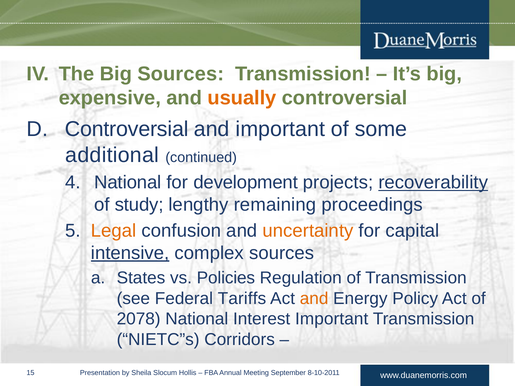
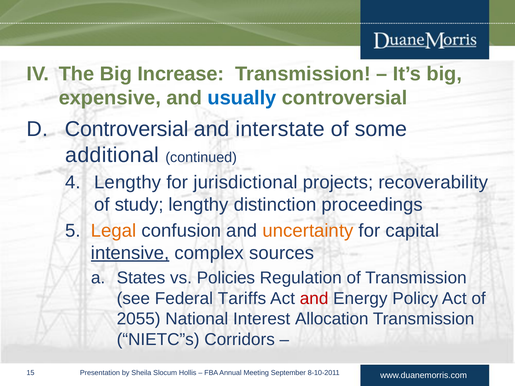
Big Sources: Sources -> Increase
usually colour: orange -> blue
and important: important -> interstate
National at (128, 183): National -> Lengthy
development: development -> jurisdictional
recoverability underline: present -> none
remaining: remaining -> distinction
and at (314, 299) colour: orange -> red
2078: 2078 -> 2055
Interest Important: Important -> Allocation
